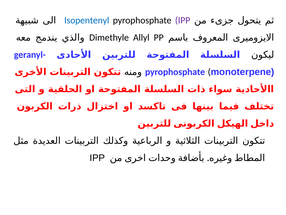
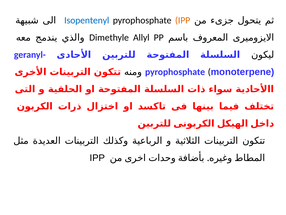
IPP at (183, 20) colour: purple -> orange
